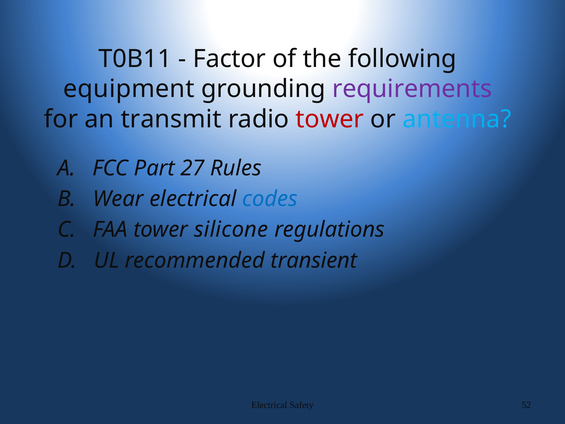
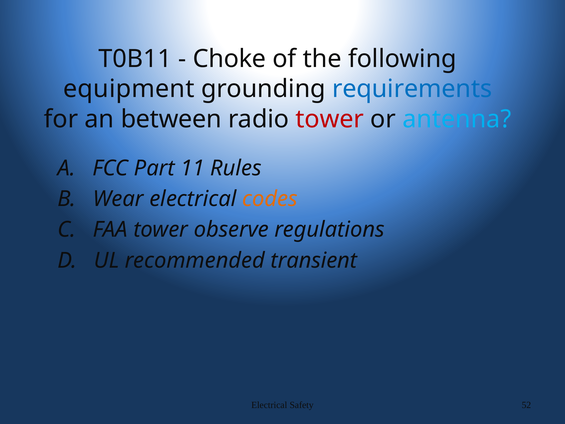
Factor: Factor -> Choke
requirements colour: purple -> blue
transmit: transmit -> between
27: 27 -> 11
codes colour: blue -> orange
silicone: silicone -> observe
